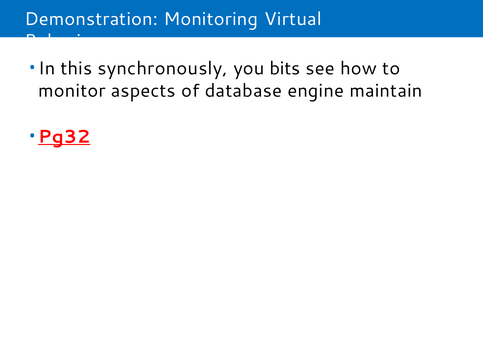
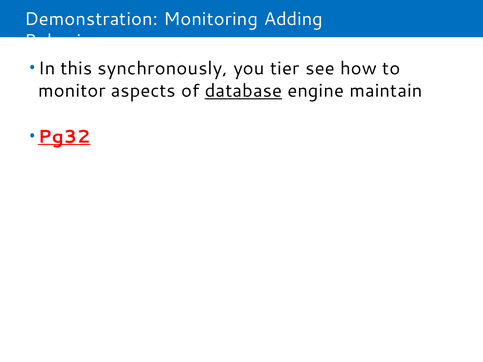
Virtual: Virtual -> Adding
bits: bits -> tier
database underline: none -> present
